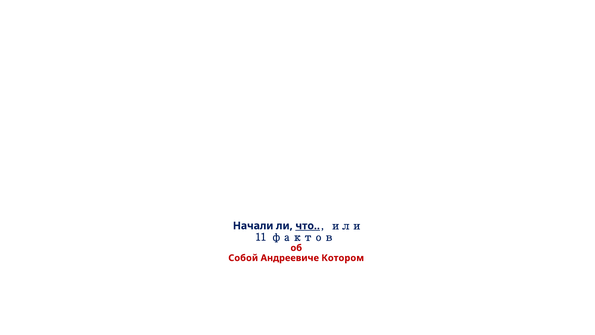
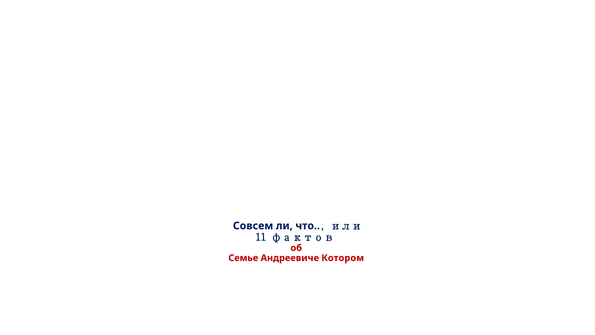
Начали: Начали -> Совсем
что underline: present -> none
Собой: Собой -> Семье
